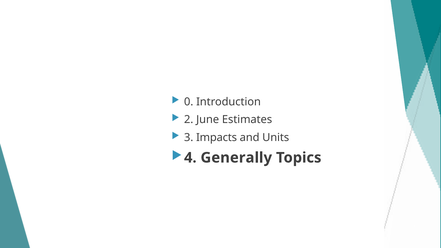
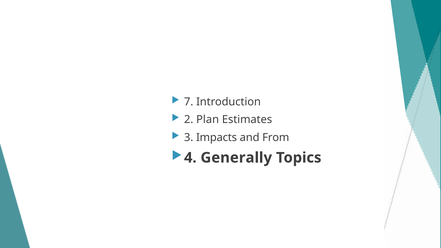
0: 0 -> 7
June: June -> Plan
Units: Units -> From
